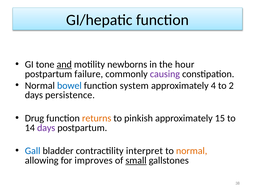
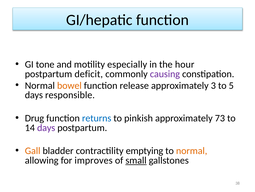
and underline: present -> none
newborns: newborns -> especially
failure: failure -> deficit
bowel colour: blue -> orange
system: system -> release
4: 4 -> 3
2: 2 -> 5
persistence: persistence -> responsible
returns colour: orange -> blue
15: 15 -> 73
Gall colour: blue -> orange
interpret: interpret -> emptying
